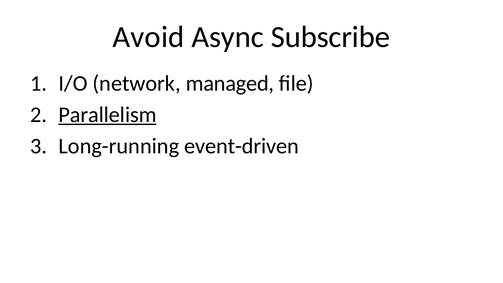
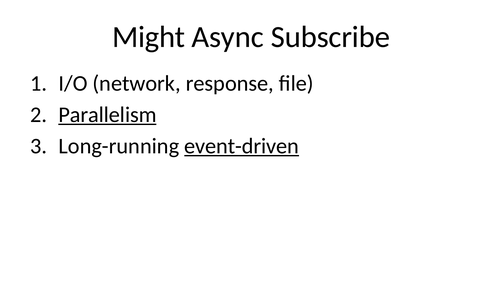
Avoid: Avoid -> Might
managed: managed -> response
event-driven underline: none -> present
